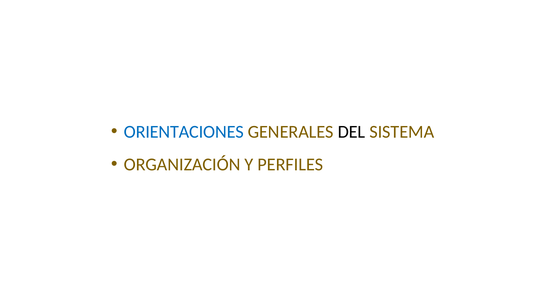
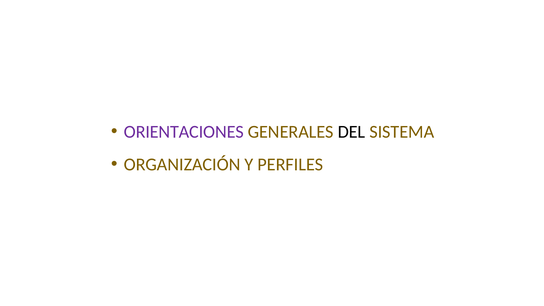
ORIENTACIONES colour: blue -> purple
